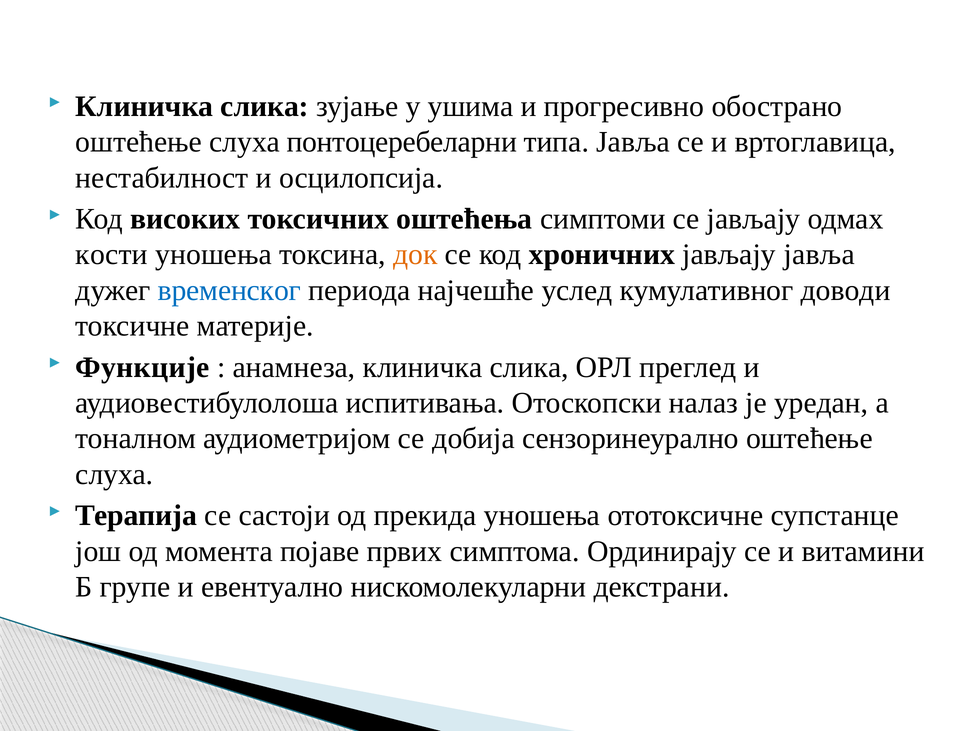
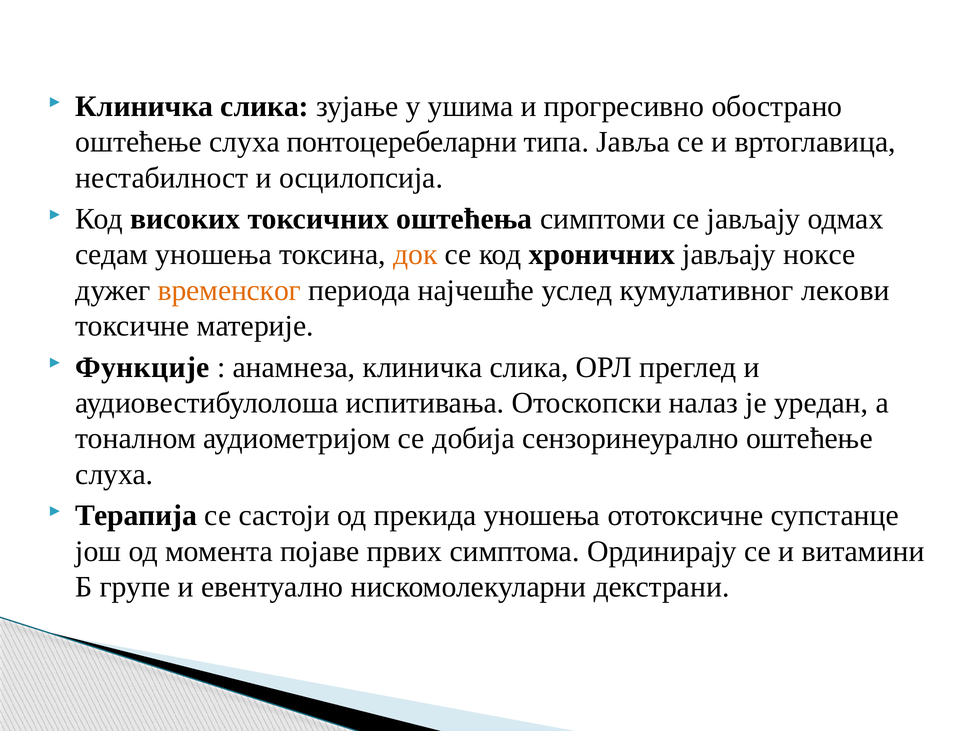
кости: кости -> седам
јављају јавља: јавља -> ноксе
временског colour: blue -> orange
доводи: доводи -> лекови
